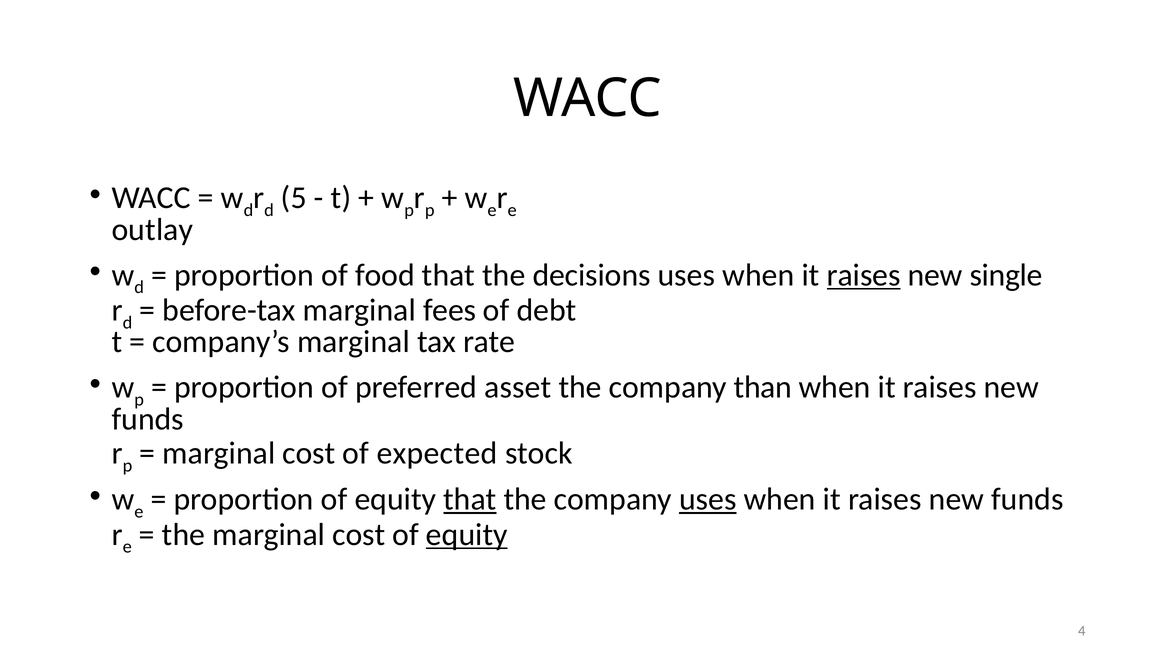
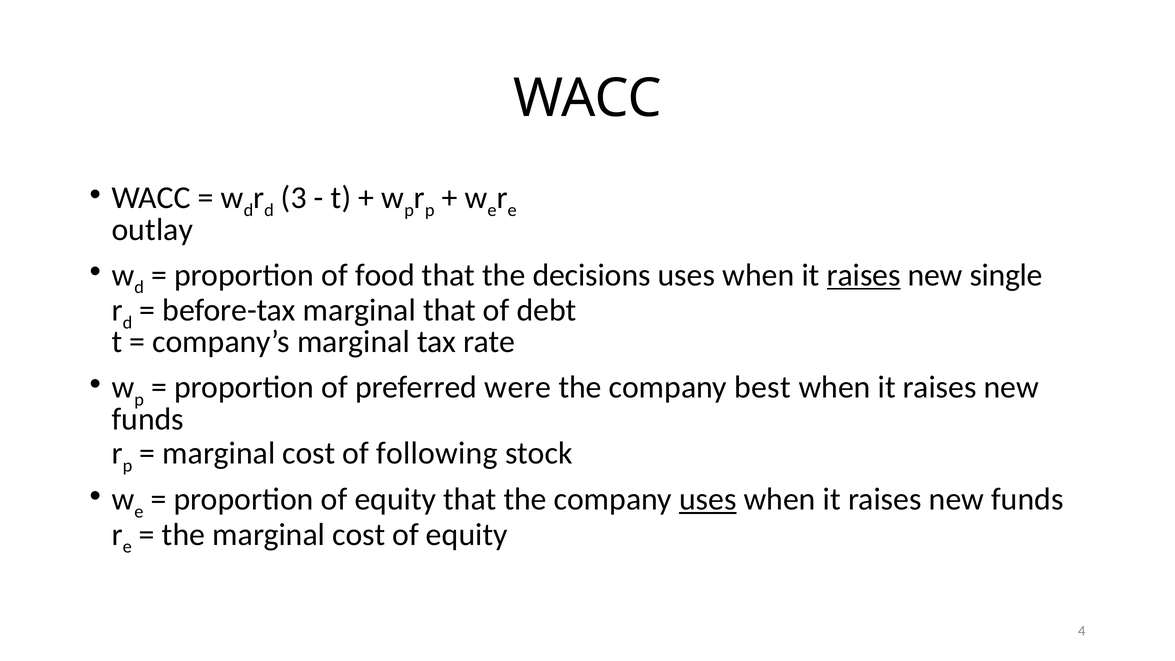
5: 5 -> 3
marginal fees: fees -> that
asset: asset -> were
than: than -> best
expected: expected -> following
that at (470, 499) underline: present -> none
equity at (467, 535) underline: present -> none
